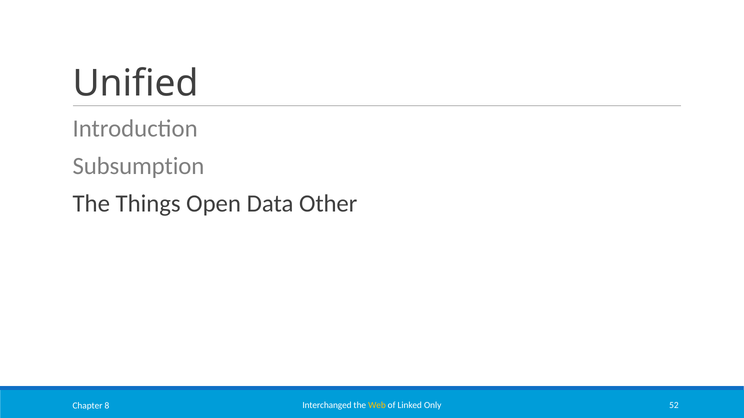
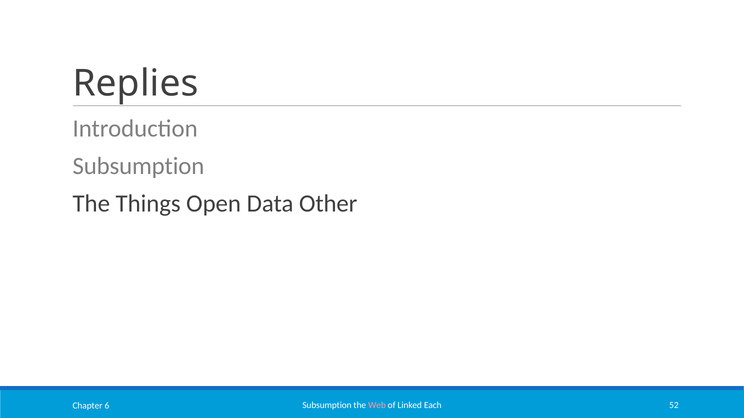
Unified: Unified -> Replies
Interchanged at (327, 406): Interchanged -> Subsumption
Web colour: yellow -> pink
Only: Only -> Each
8: 8 -> 6
